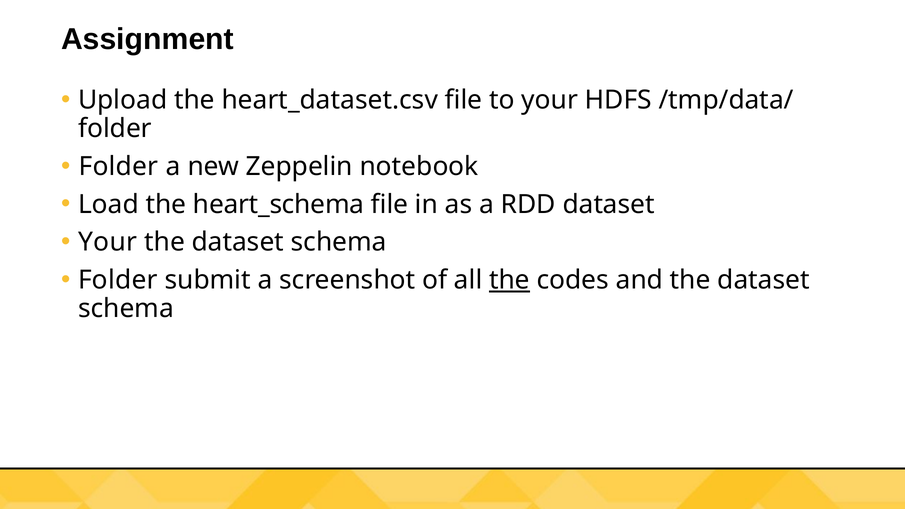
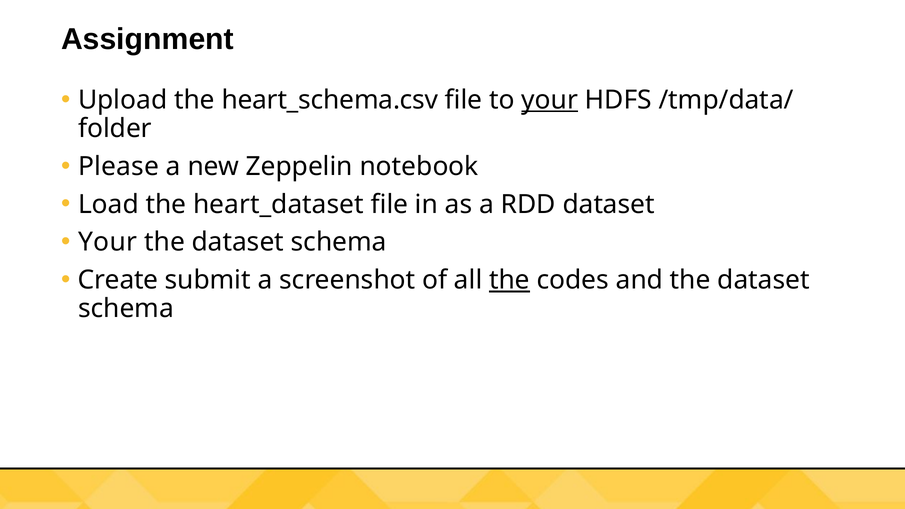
heart_dataset.csv: heart_dataset.csv -> heart_schema.csv
your at (550, 100) underline: none -> present
Folder at (118, 166): Folder -> Please
heart_schema: heart_schema -> heart_dataset
Folder at (118, 280): Folder -> Create
